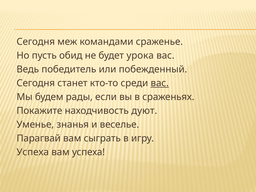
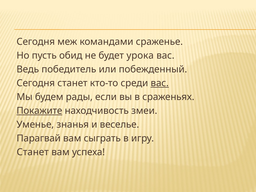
Покажите underline: none -> present
дуют: дуют -> змеи
Успеха at (33, 152): Успеха -> Станет
